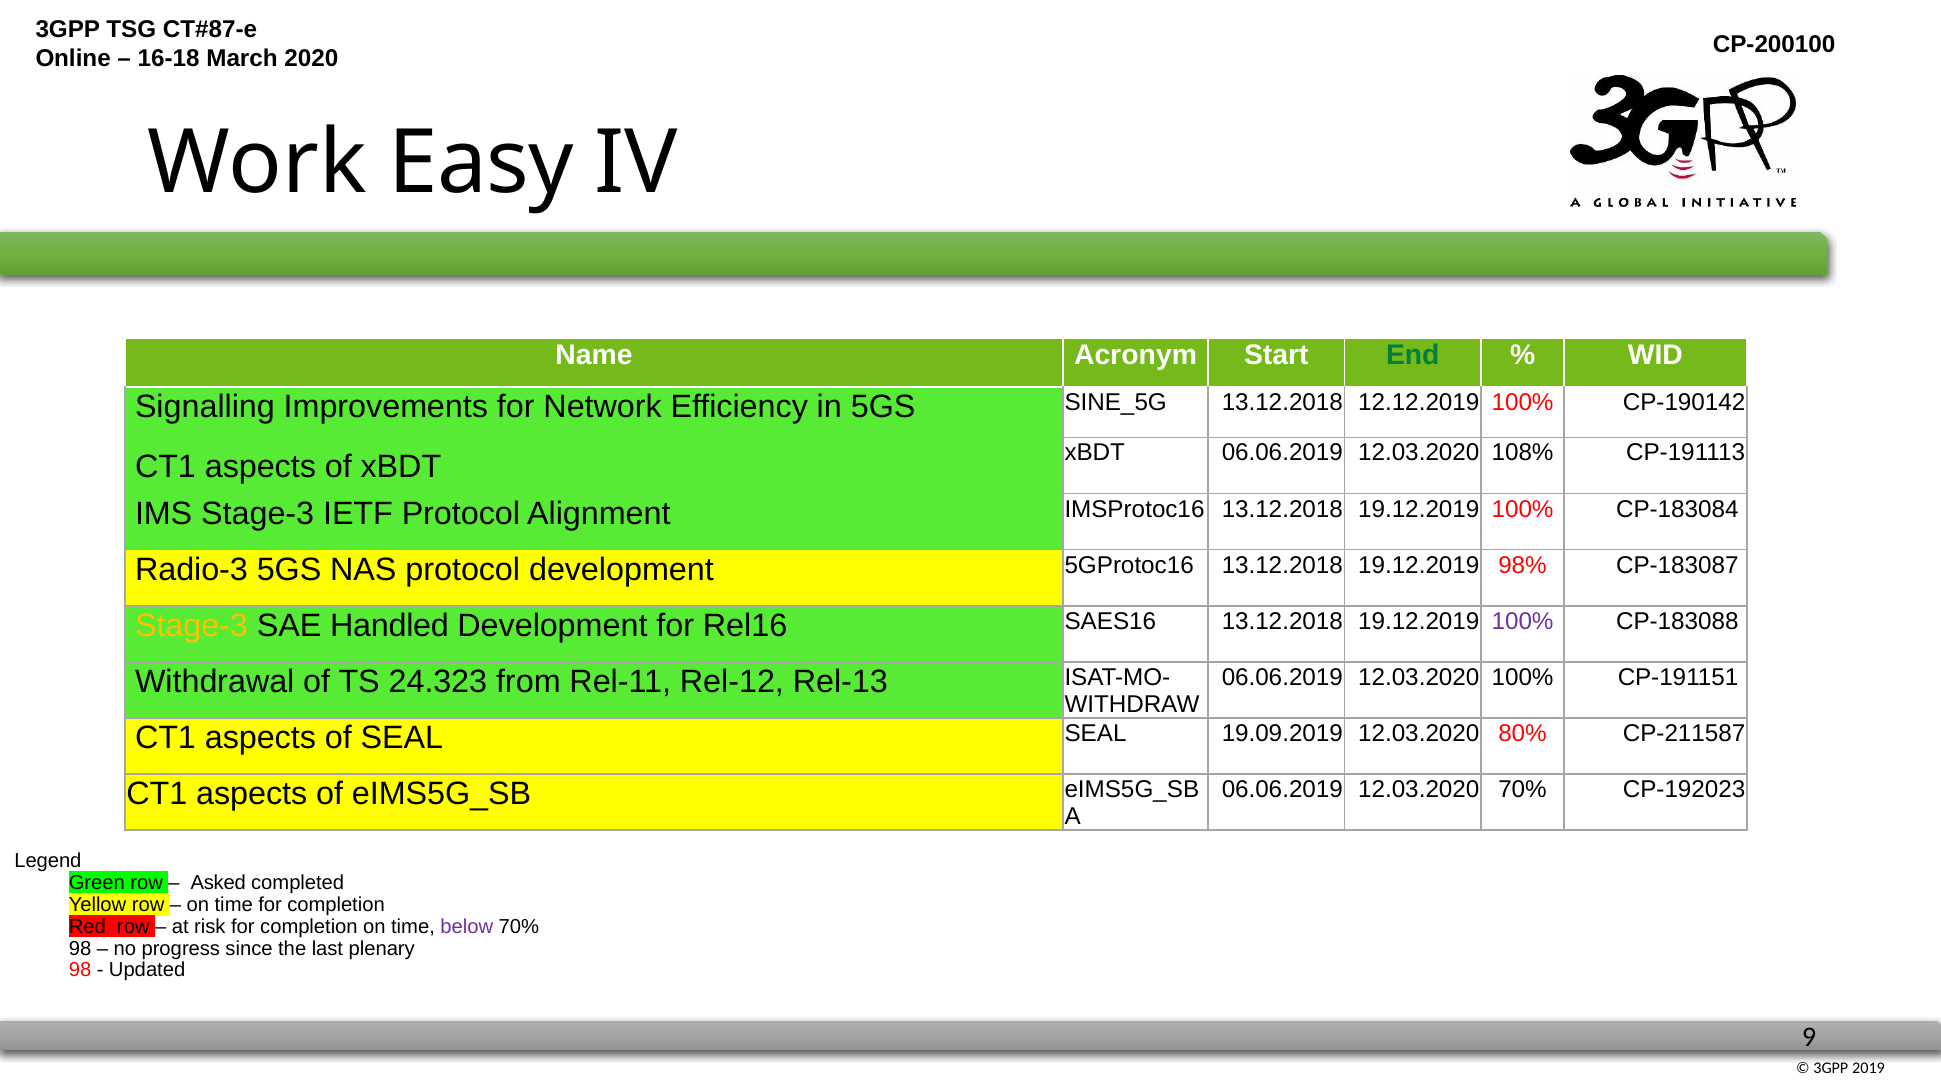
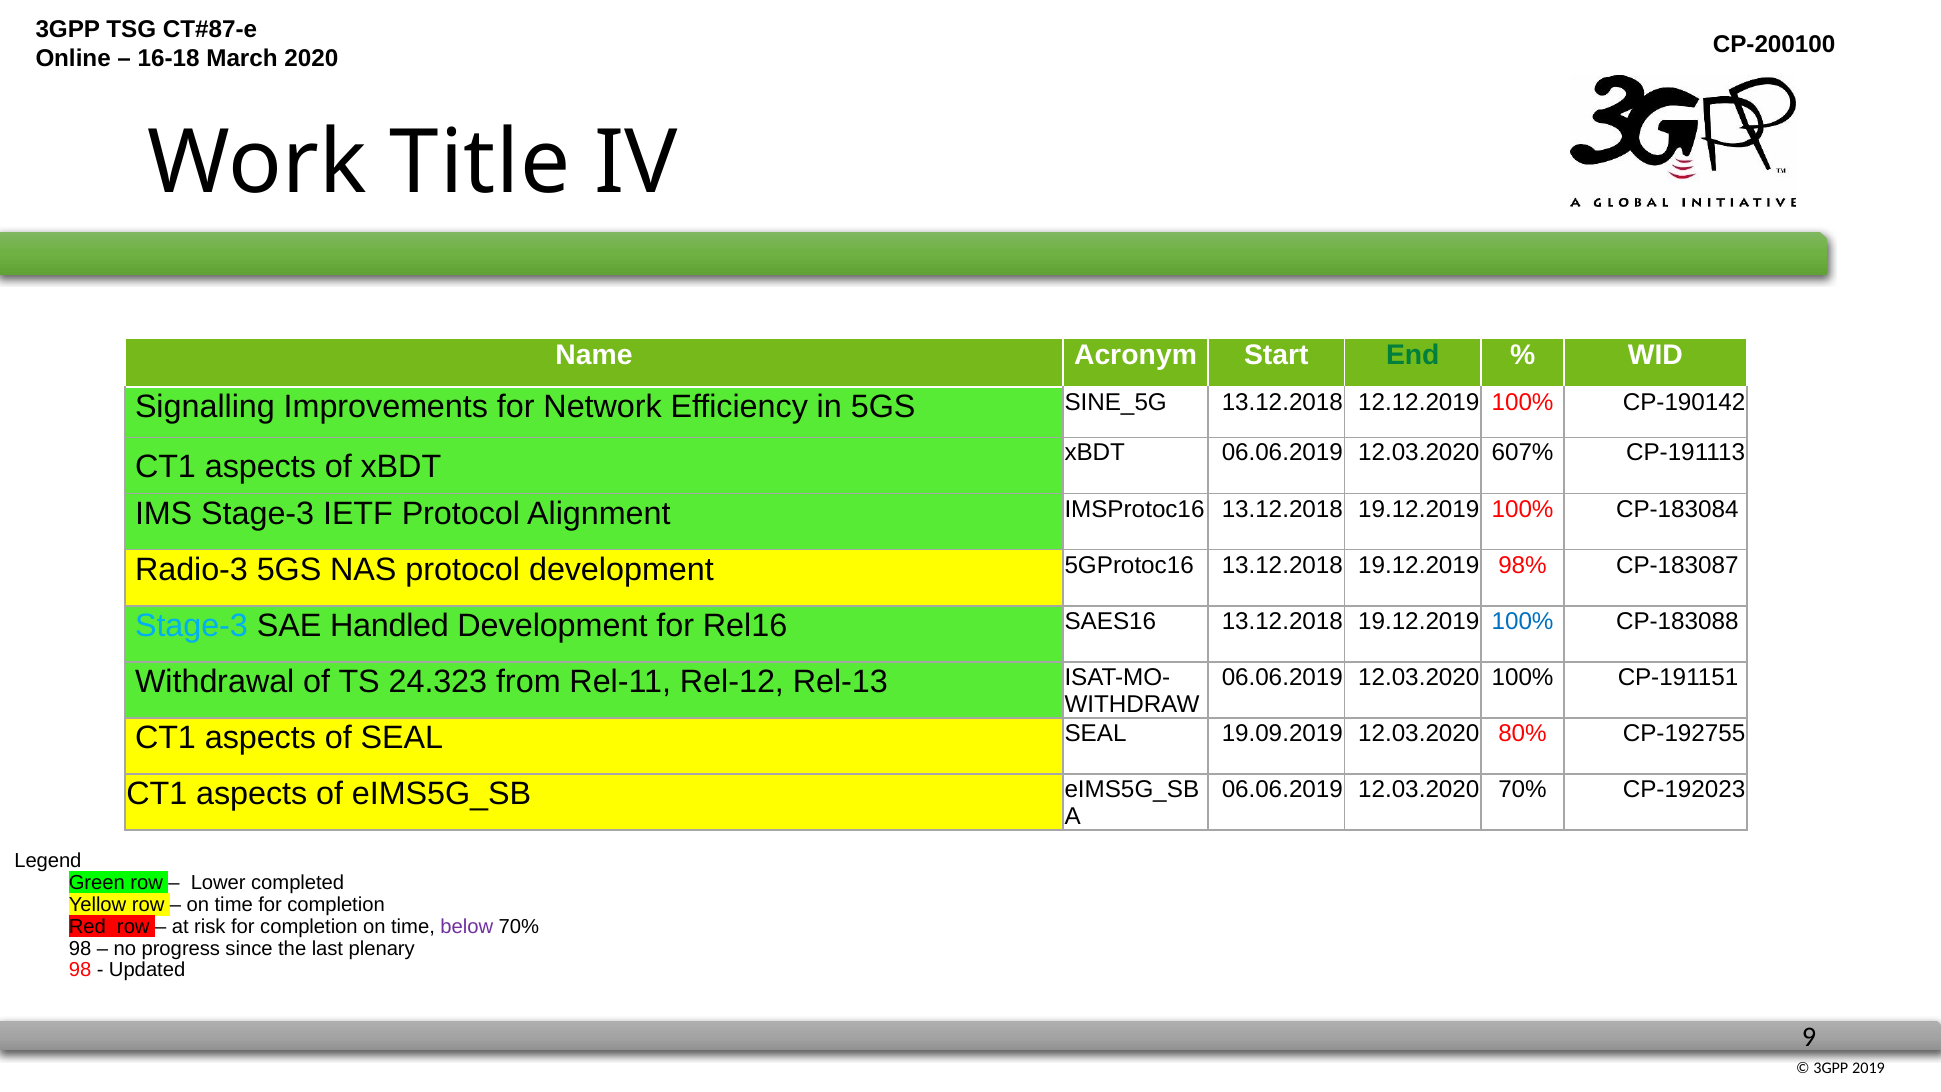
Easy: Easy -> Title
108%: 108% -> 607%
Stage-3 at (191, 626) colour: yellow -> light blue
100% at (1523, 621) colour: purple -> blue
CP-211587: CP-211587 -> CP-192755
Asked: Asked -> Lower
